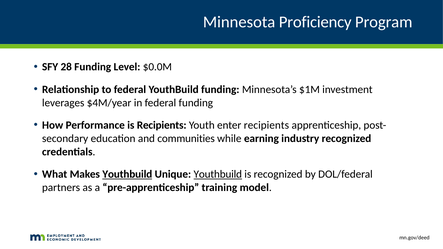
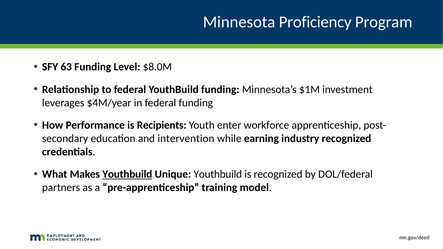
28: 28 -> 63
$0.0M: $0.0M -> $8.0M
enter recipients: recipients -> workforce
communities: communities -> intervention
Youthbuild at (218, 174) underline: present -> none
